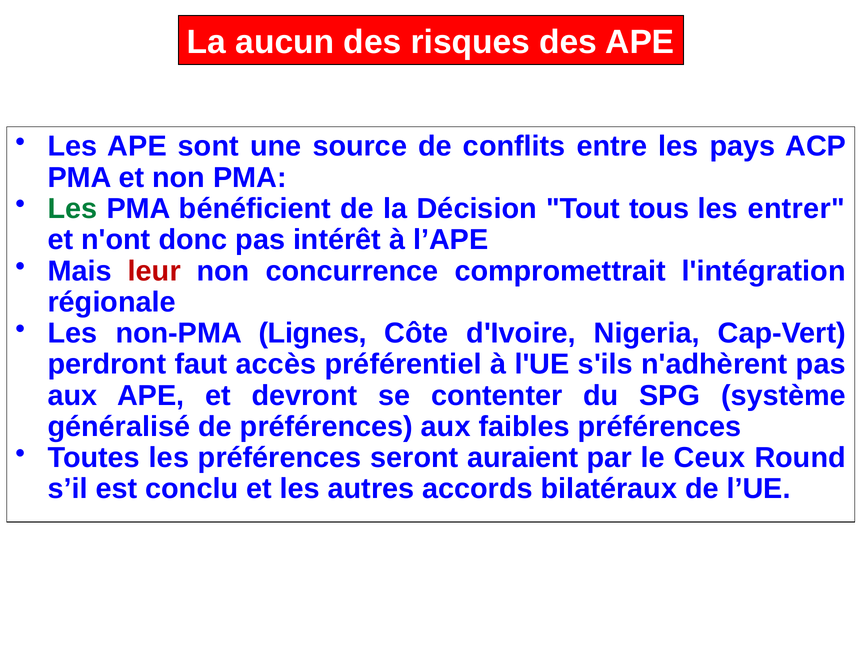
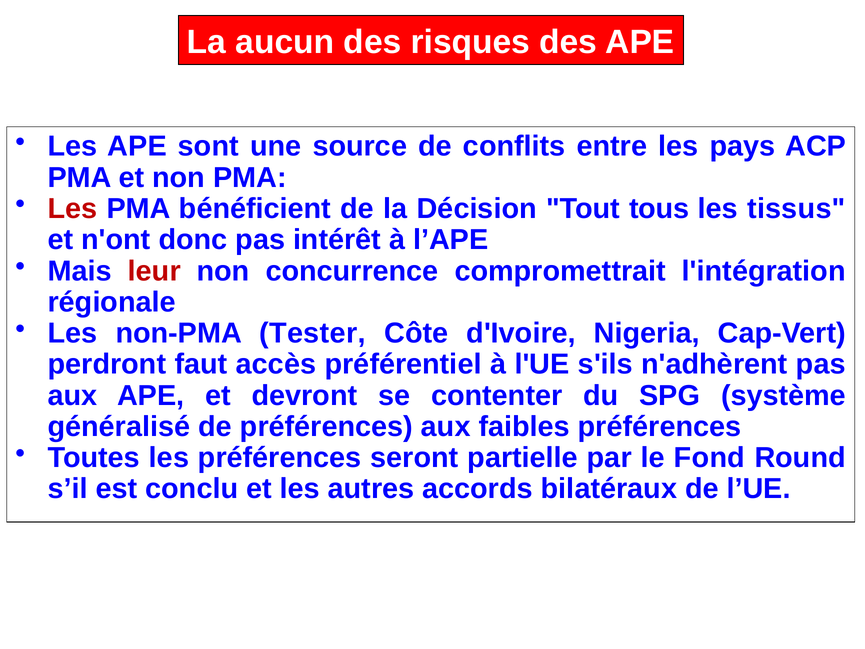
Les at (73, 209) colour: green -> red
entrer: entrer -> tissus
Lignes: Lignes -> Tester
auraient: auraient -> partielle
Ceux: Ceux -> Fond
